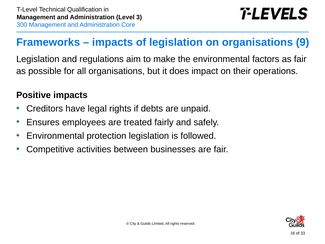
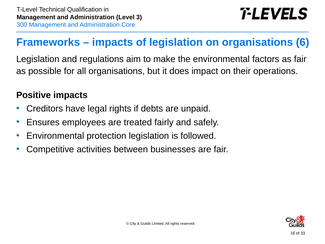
9: 9 -> 6
